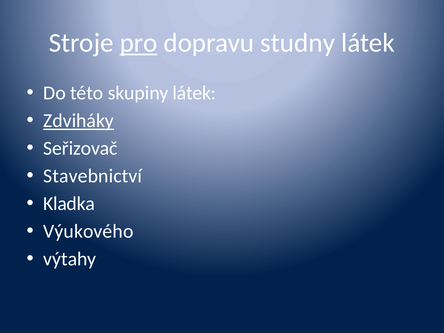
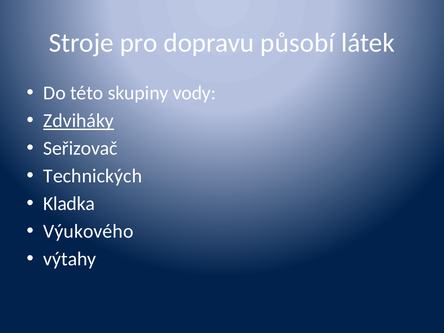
pro underline: present -> none
studny: studny -> působí
skupiny látek: látek -> vody
Stavebnictví: Stavebnictví -> Technických
